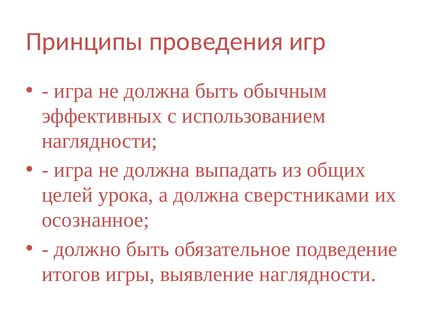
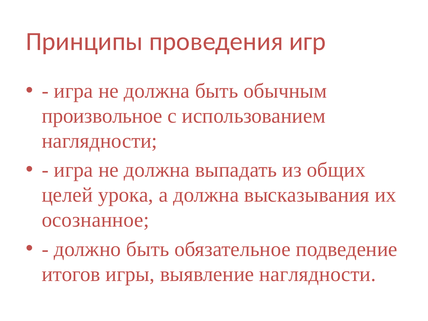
эффективных: эффективных -> произвольное
сверстниками: сверстниками -> высказывания
